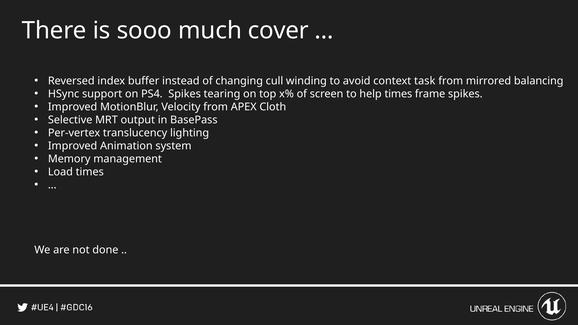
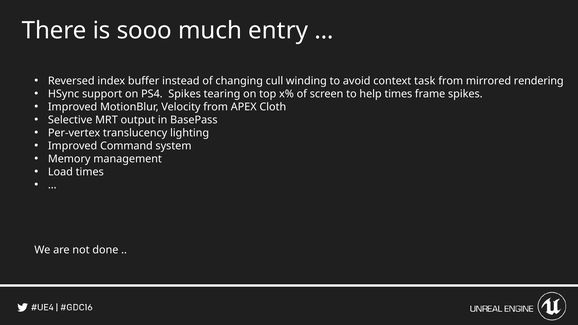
cover: cover -> entry
balancing: balancing -> rendering
Animation: Animation -> Command
